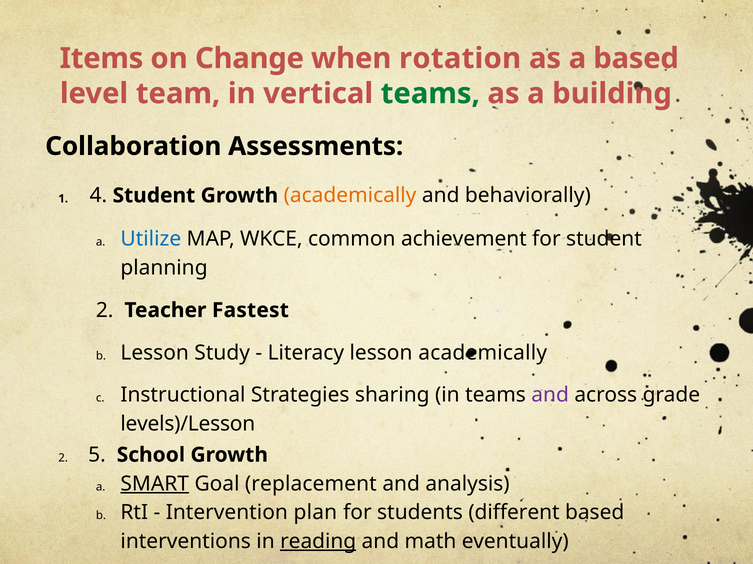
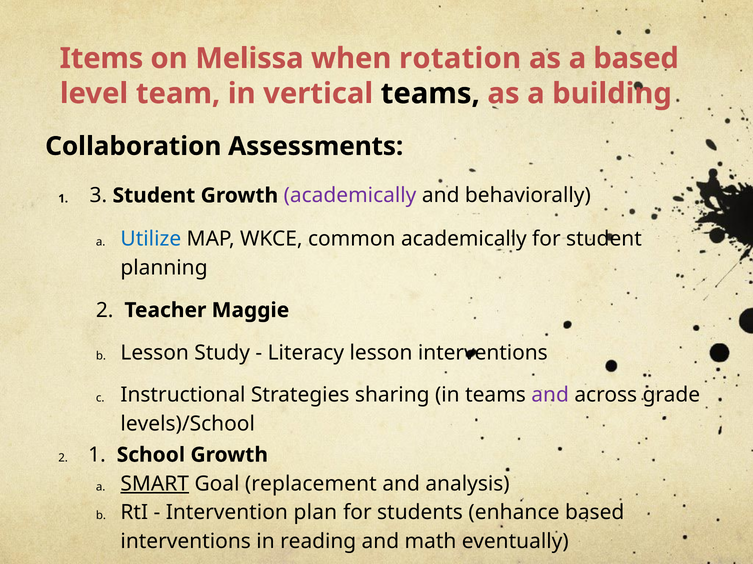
Change: Change -> Melissa
teams at (430, 94) colour: green -> black
4: 4 -> 3
academically at (350, 196) colour: orange -> purple
common achievement: achievement -> academically
Fastest: Fastest -> Maggie
lesson academically: academically -> interventions
levels)/Lesson: levels)/Lesson -> levels)/School
2 5: 5 -> 1
different: different -> enhance
reading underline: present -> none
